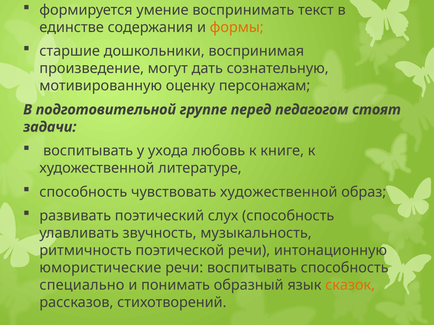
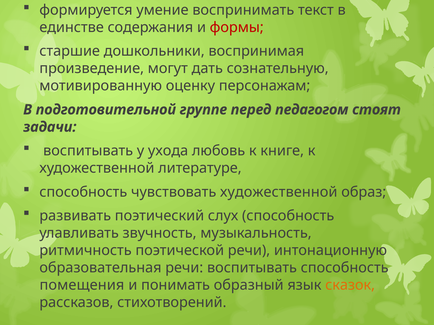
формы colour: orange -> red
юмористические: юмористические -> образовательная
специально: специально -> помещения
